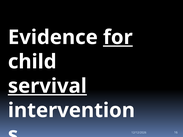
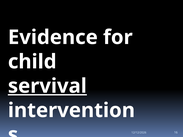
for underline: present -> none
